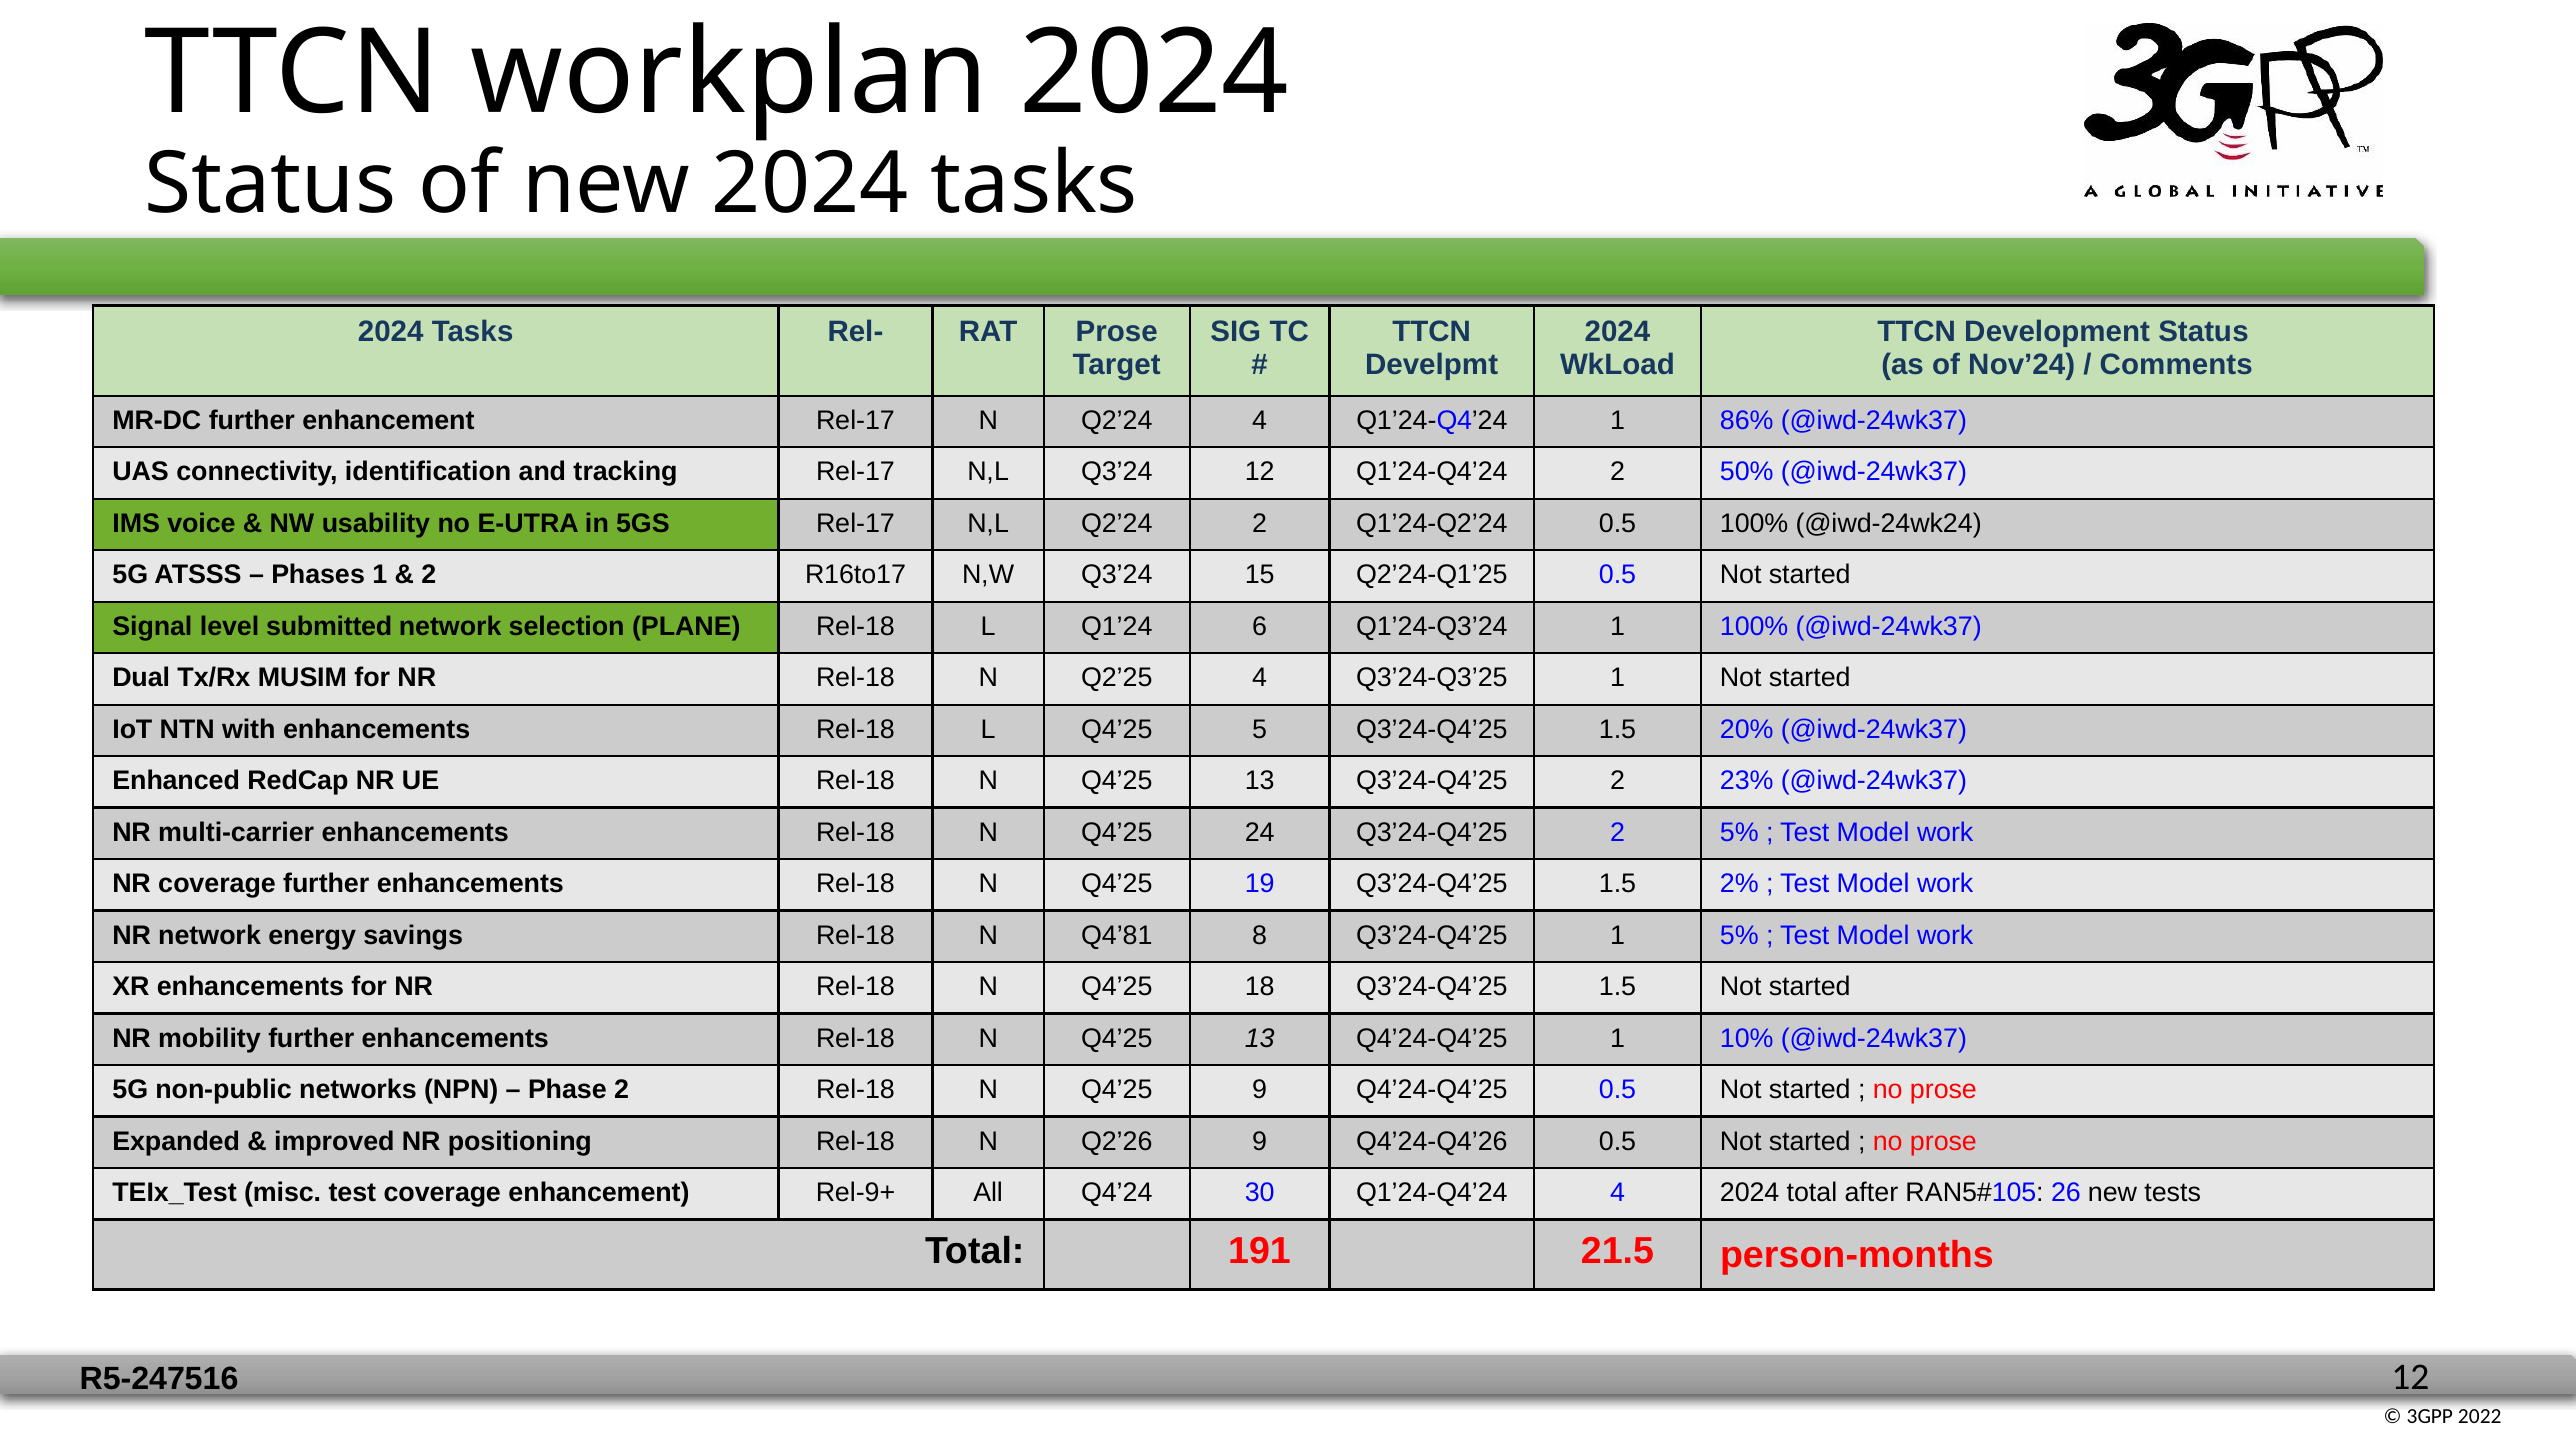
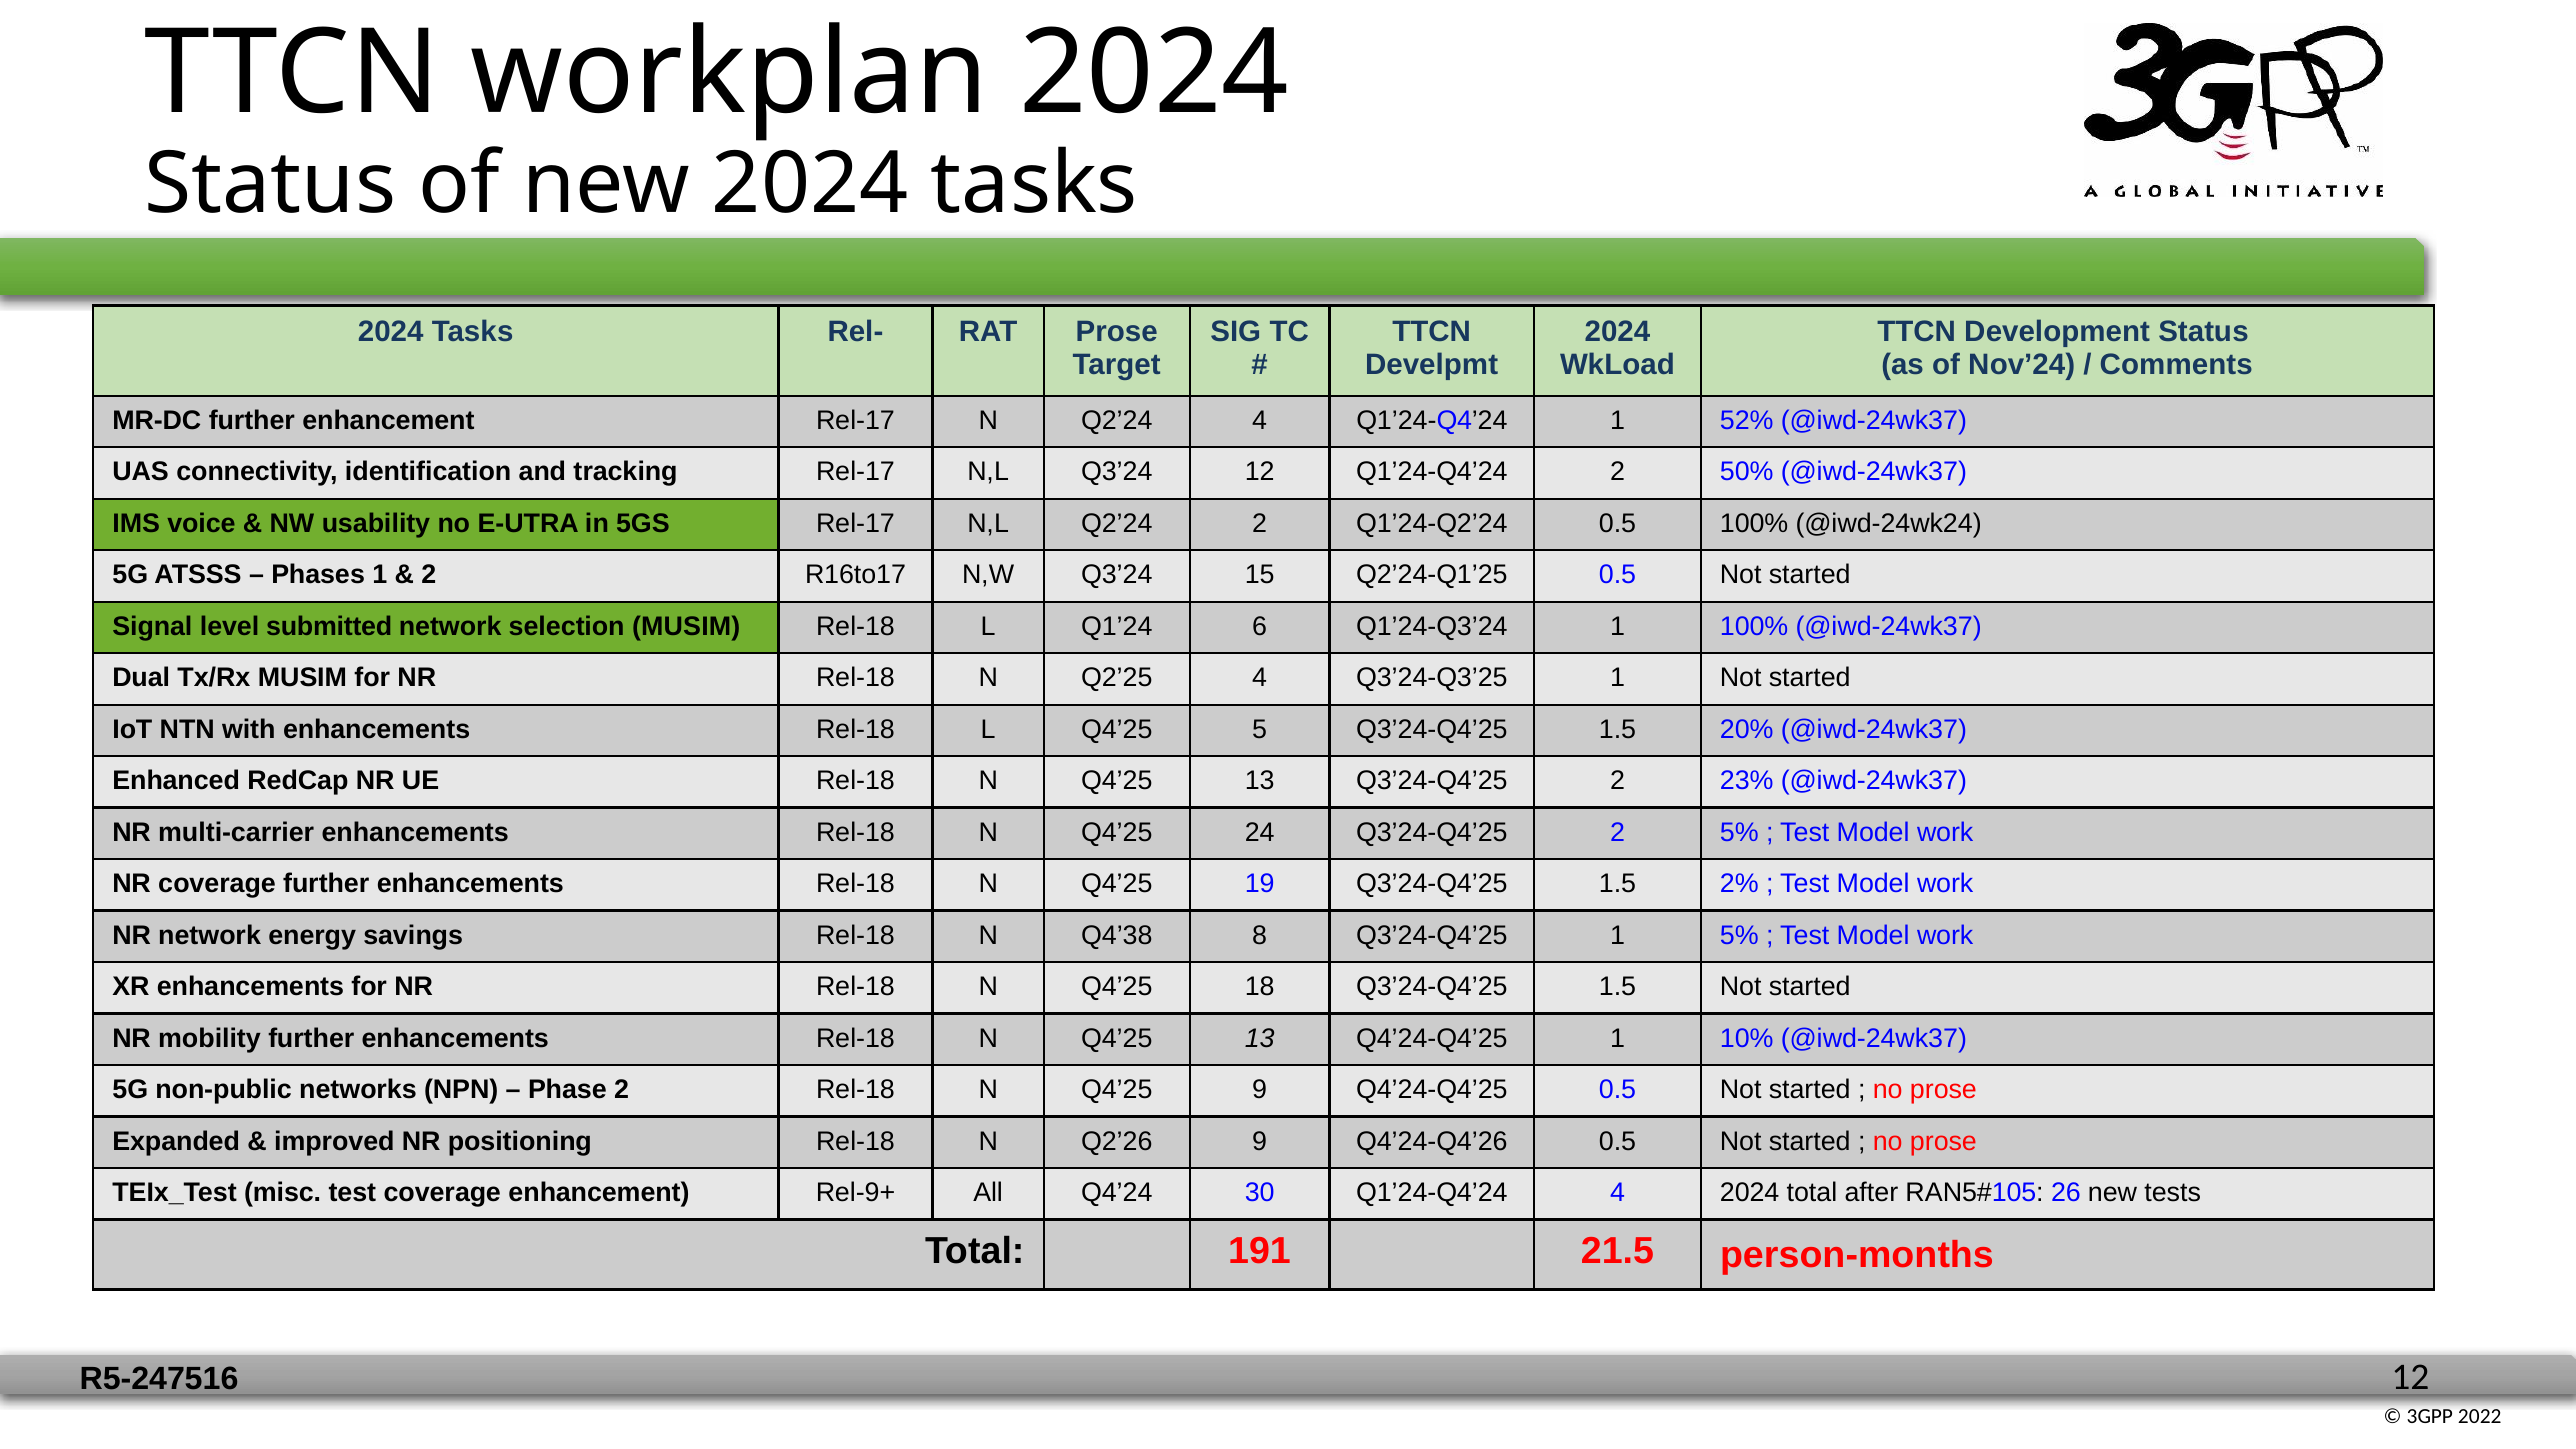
86%: 86% -> 52%
selection PLANE: PLANE -> MUSIM
Q4’81: Q4’81 -> Q4’38
